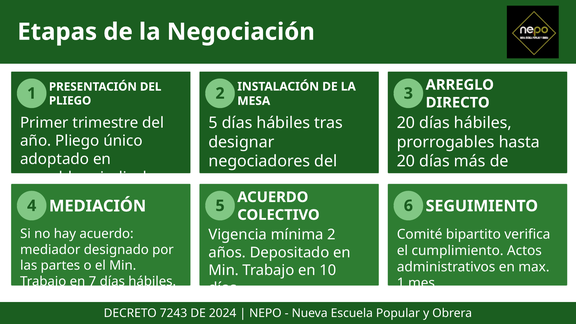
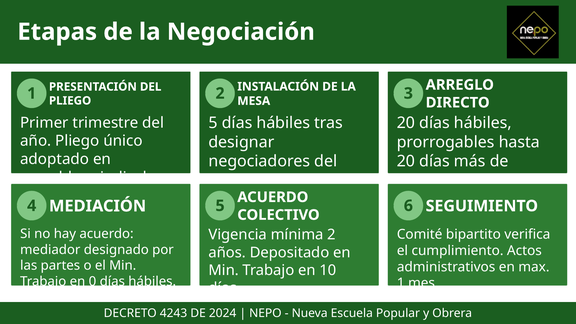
7: 7 -> 0
7243: 7243 -> 4243
